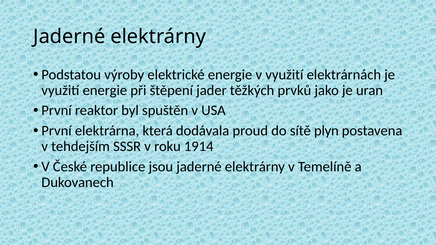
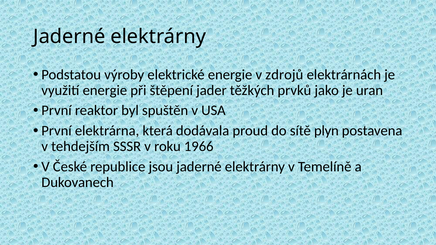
v využití: využití -> zdrojů
1914: 1914 -> 1966
